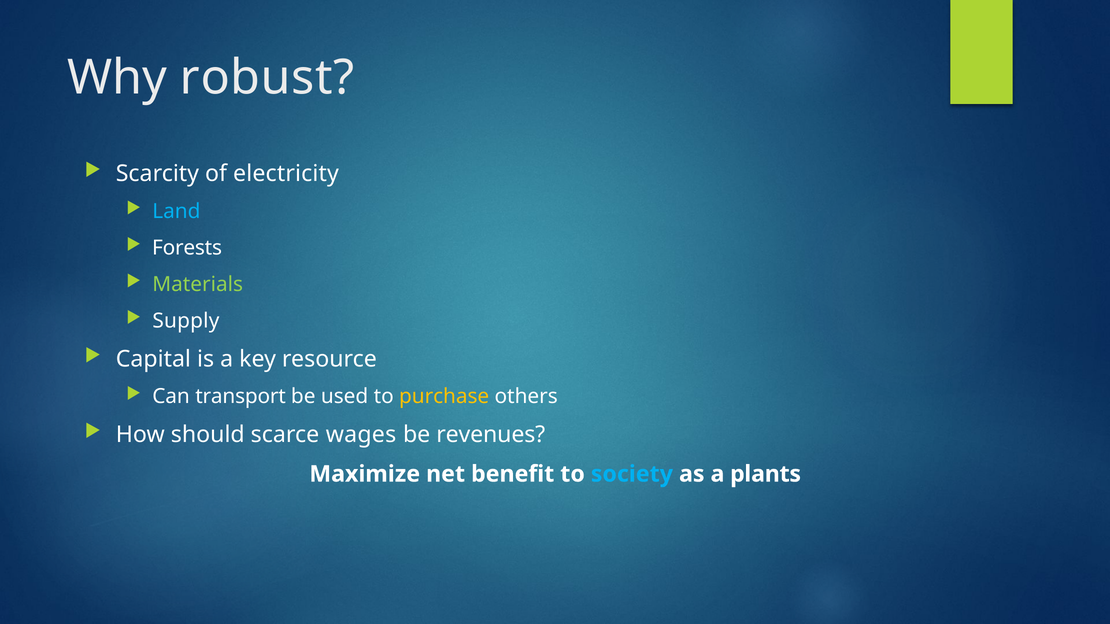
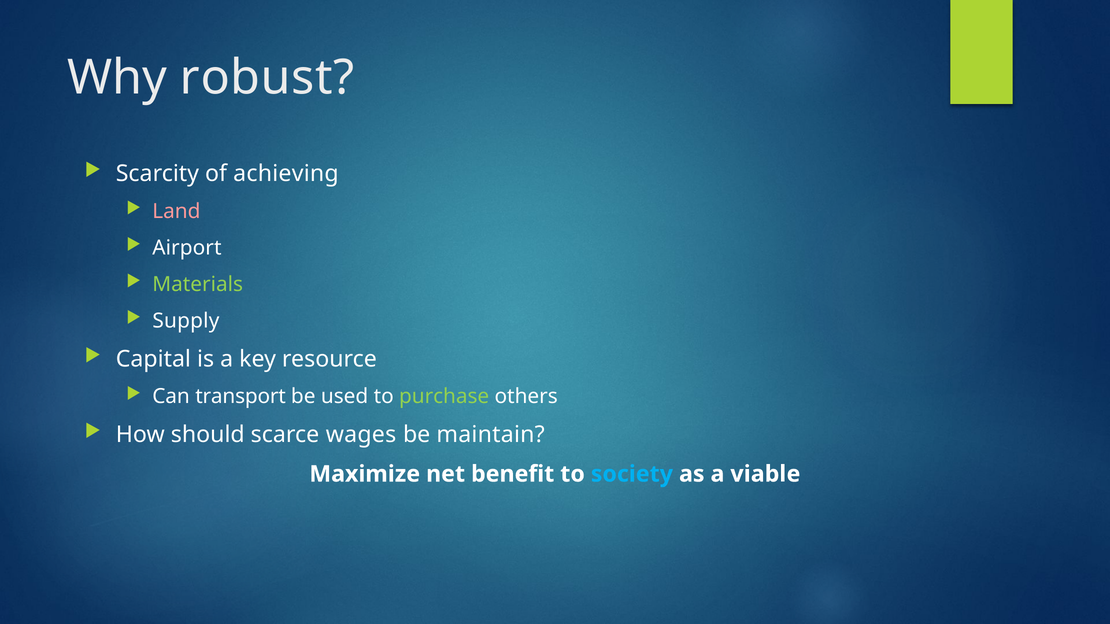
electricity: electricity -> achieving
Land colour: light blue -> pink
Forests: Forests -> Airport
purchase colour: yellow -> light green
revenues: revenues -> maintain
plants: plants -> viable
